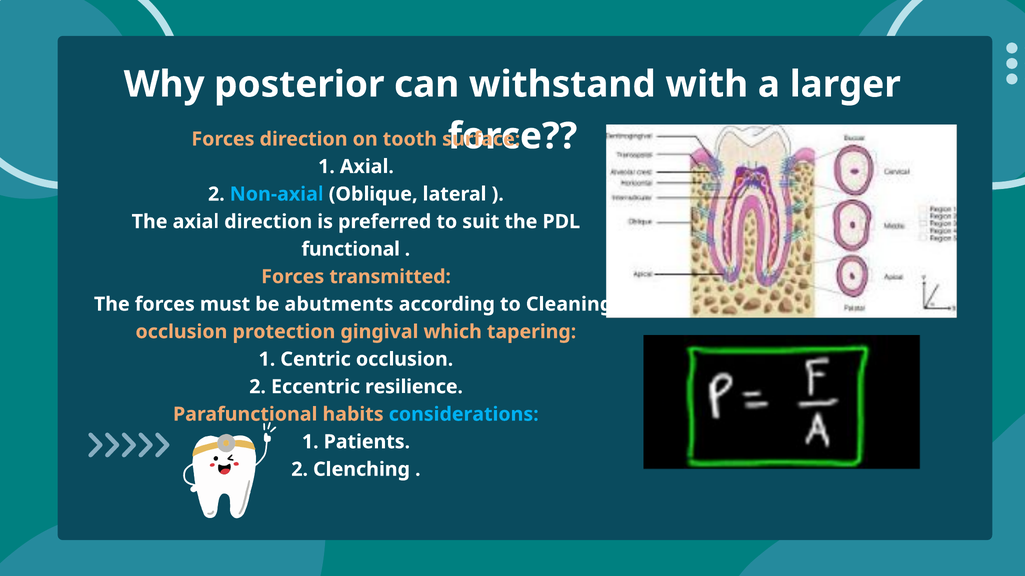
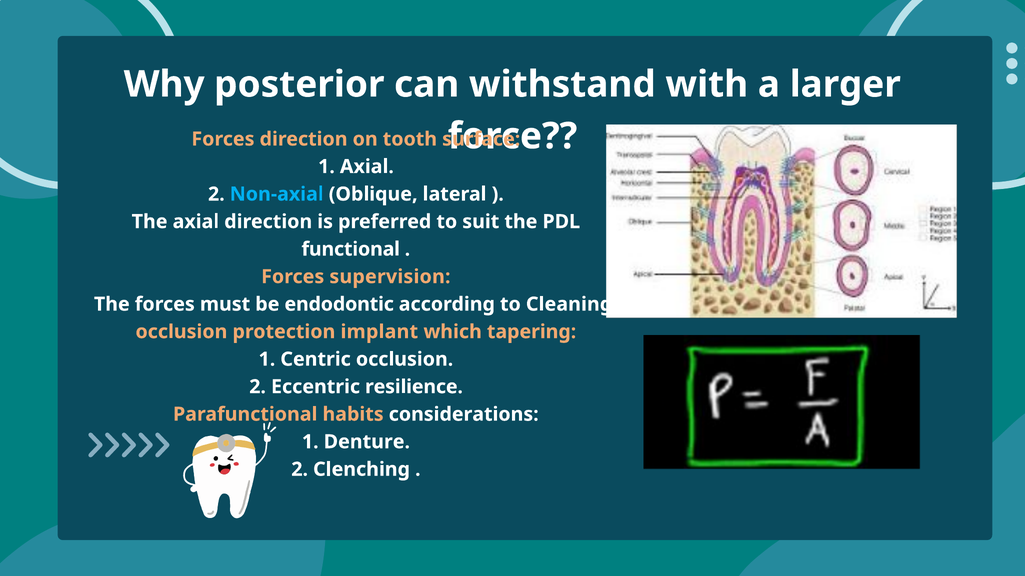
transmitted: transmitted -> supervision
abutments: abutments -> endodontic
gingival: gingival -> implant
considerations colour: light blue -> white
Patients: Patients -> Denture
